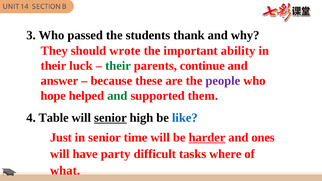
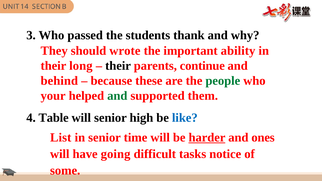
luck: luck -> long
their at (118, 66) colour: green -> black
answer: answer -> behind
people colour: purple -> green
hope: hope -> your
senior at (110, 118) underline: present -> none
Just: Just -> List
party: party -> going
where: where -> notice
what: what -> some
